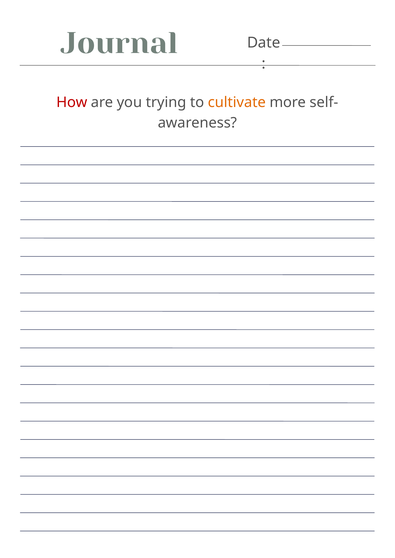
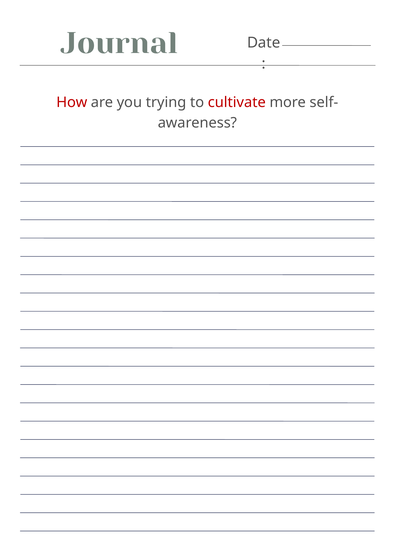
cultivate colour: orange -> red
